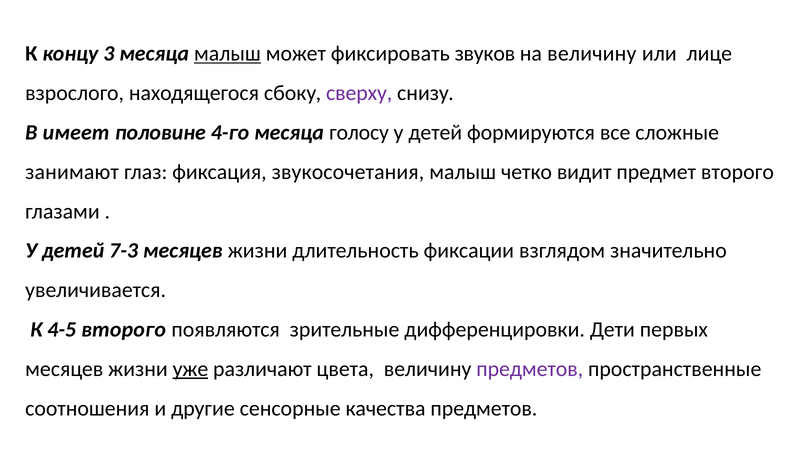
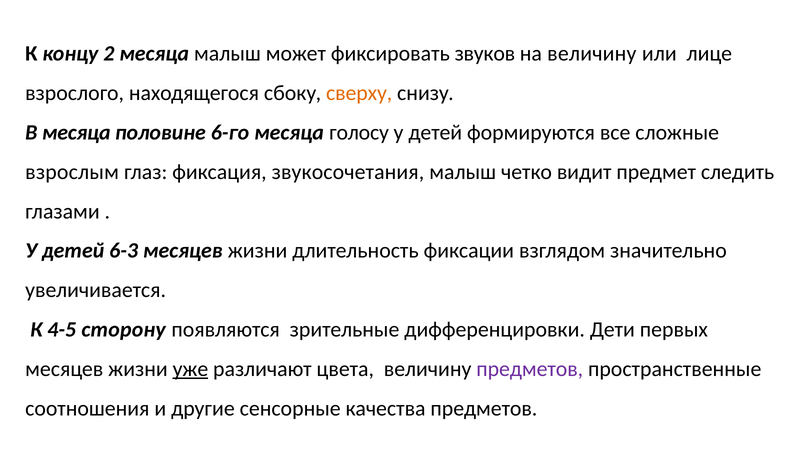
3: 3 -> 2
малыш at (227, 54) underline: present -> none
сверху colour: purple -> orange
В имеет: имеет -> месяца
4-го: 4-го -> 6-го
занимают: занимают -> взрослым
предмет второго: второго -> следить
7-3: 7-3 -> 6-3
4-5 второго: второго -> сторону
